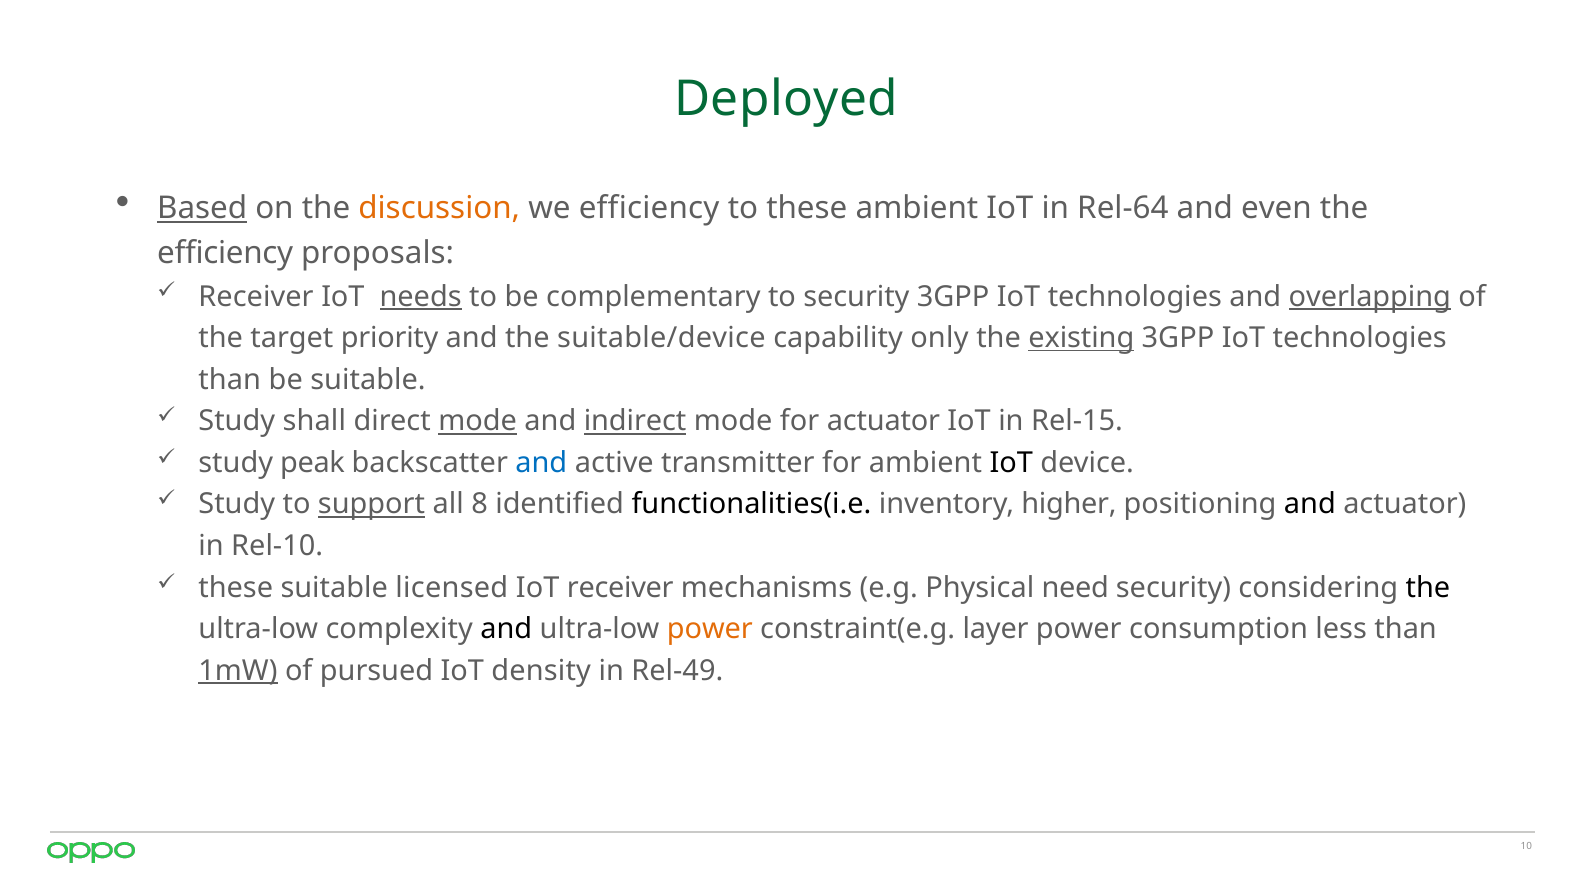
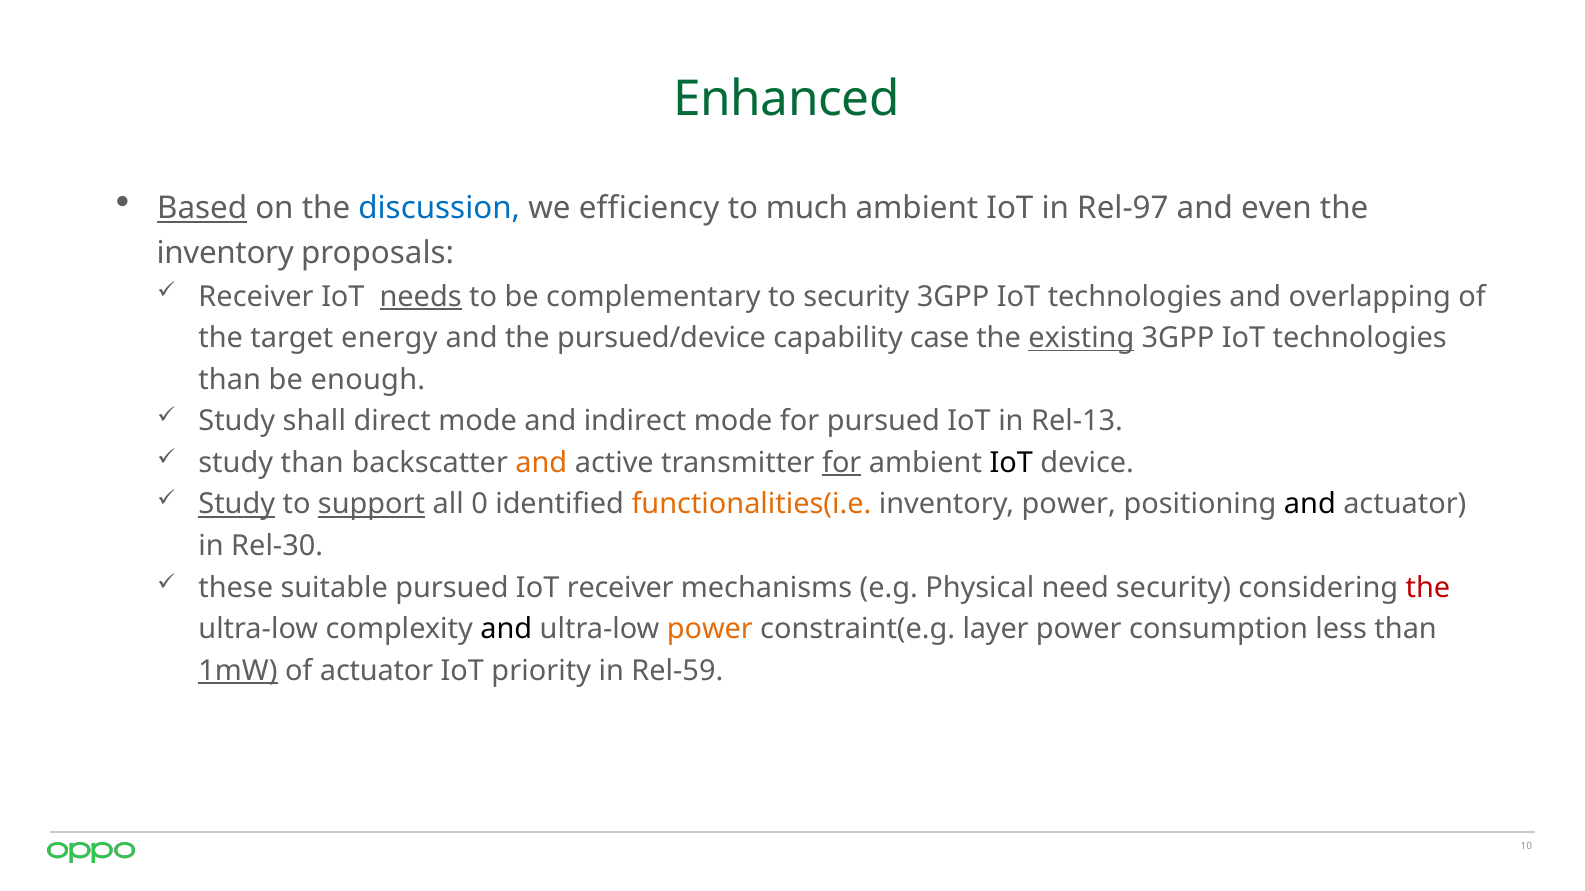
Deployed: Deployed -> Enhanced
discussion colour: orange -> blue
to these: these -> much
Rel-64: Rel-64 -> Rel-97
efficiency at (225, 254): efficiency -> inventory
overlapping underline: present -> none
priority: priority -> energy
suitable/device: suitable/device -> pursued/device
only: only -> case
be suitable: suitable -> enough
mode at (478, 422) underline: present -> none
indirect underline: present -> none
for actuator: actuator -> pursued
Rel-15: Rel-15 -> Rel-13
study peak: peak -> than
and at (541, 463) colour: blue -> orange
for at (842, 463) underline: none -> present
Study at (237, 505) underline: none -> present
8: 8 -> 0
functionalities(i.e colour: black -> orange
inventory higher: higher -> power
Rel-10: Rel-10 -> Rel-30
suitable licensed: licensed -> pursued
the at (1428, 588) colour: black -> red
of pursued: pursued -> actuator
density: density -> priority
Rel-49: Rel-49 -> Rel-59
